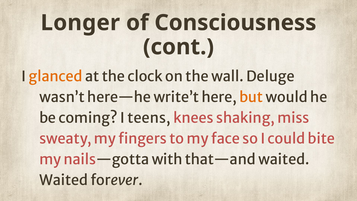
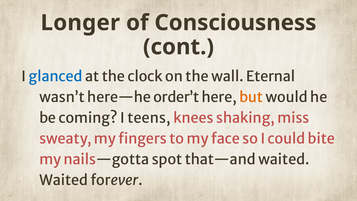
glanced colour: orange -> blue
Deluge: Deluge -> Eternal
write’t: write’t -> order’t
with: with -> spot
